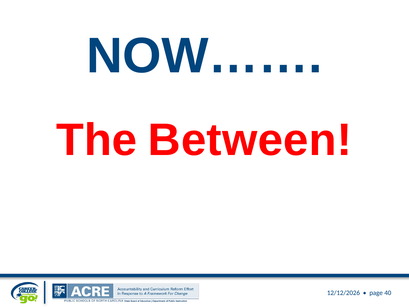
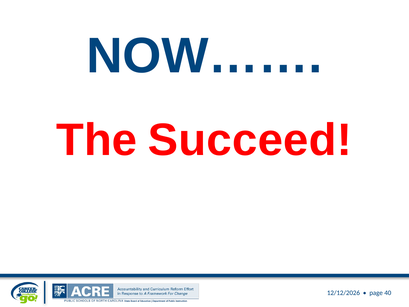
Between: Between -> Succeed
